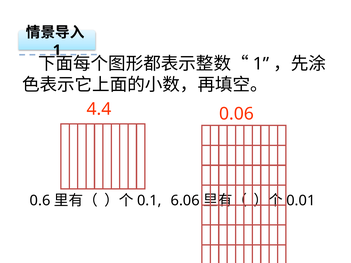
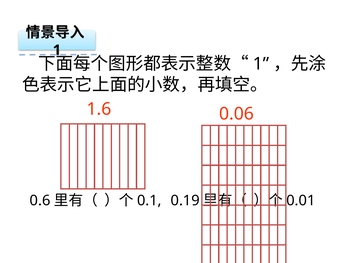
4.4: 4.4 -> 1.6
6.06: 6.06 -> 0.19
